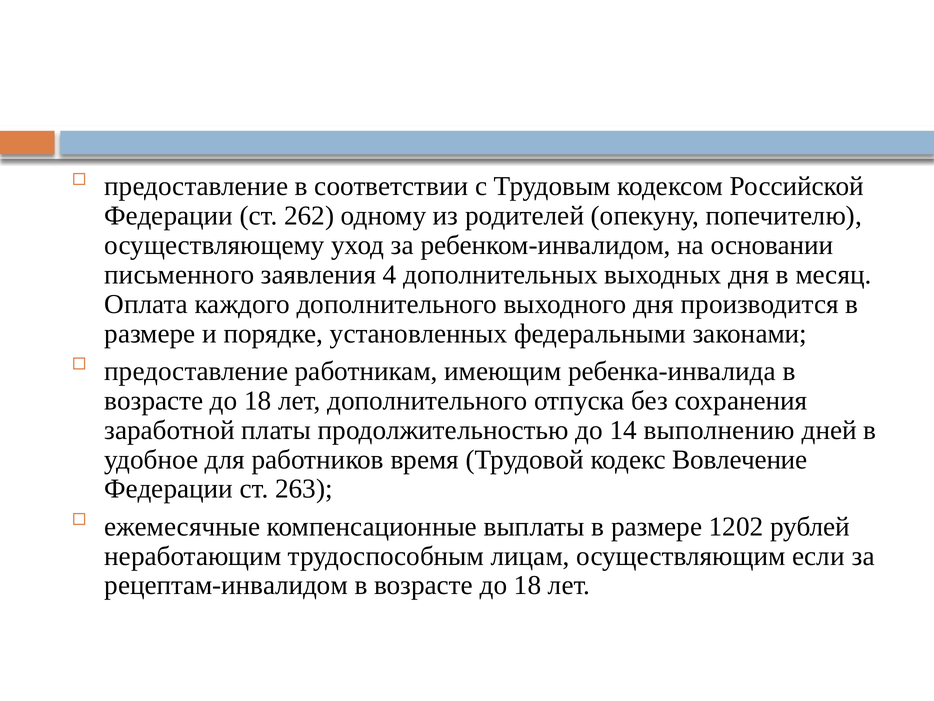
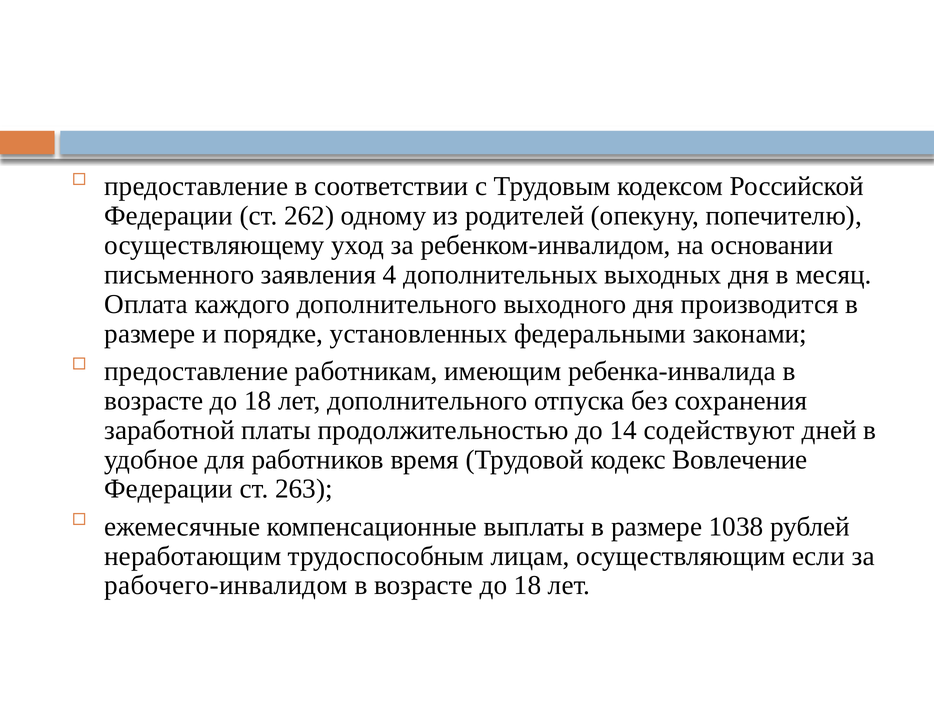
выполнению: выполнению -> содействуют
1202: 1202 -> 1038
рецептам-инвалидом: рецептам-инвалидом -> рабочего-инвалидом
